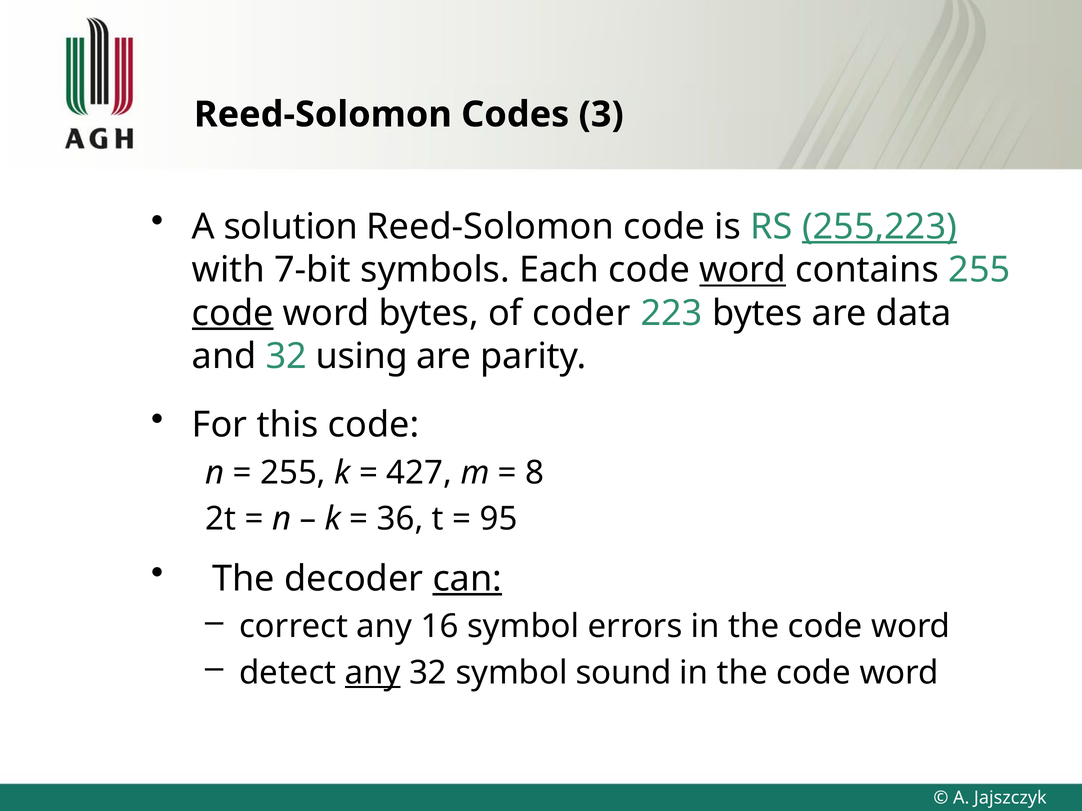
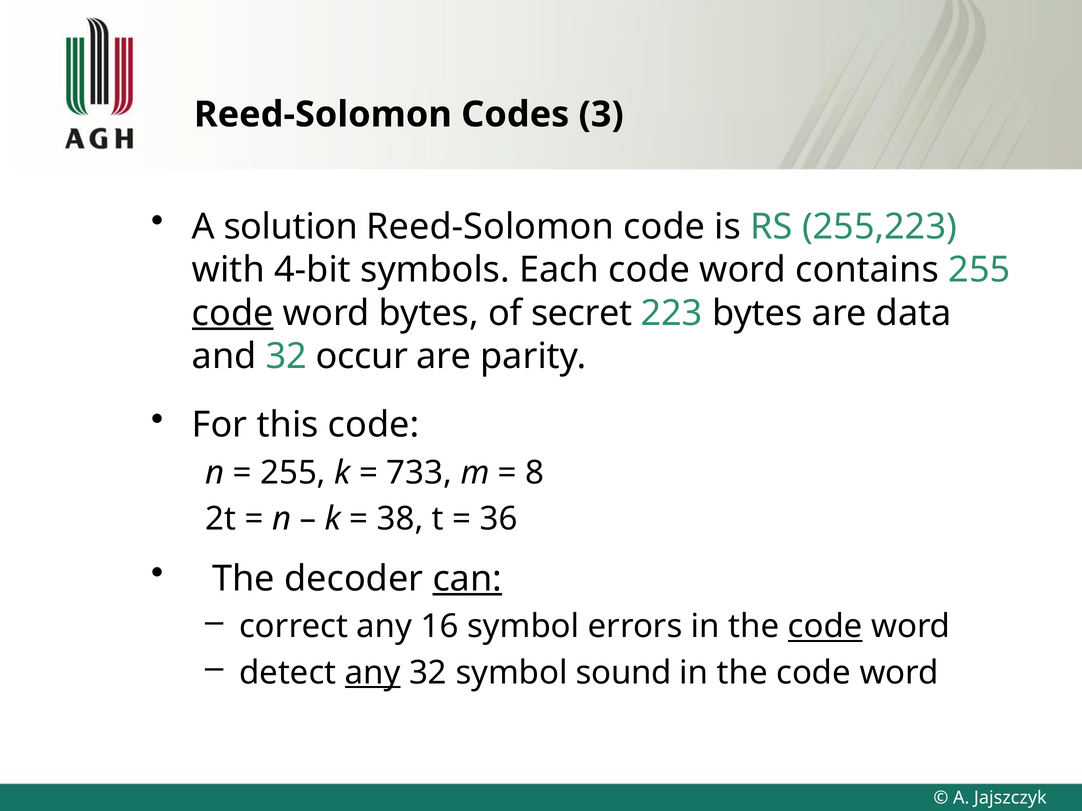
255,223 underline: present -> none
7-bit: 7-bit -> 4-bit
word at (743, 270) underline: present -> none
coder: coder -> secret
using: using -> occur
427: 427 -> 733
36: 36 -> 38
95: 95 -> 36
code at (825, 627) underline: none -> present
